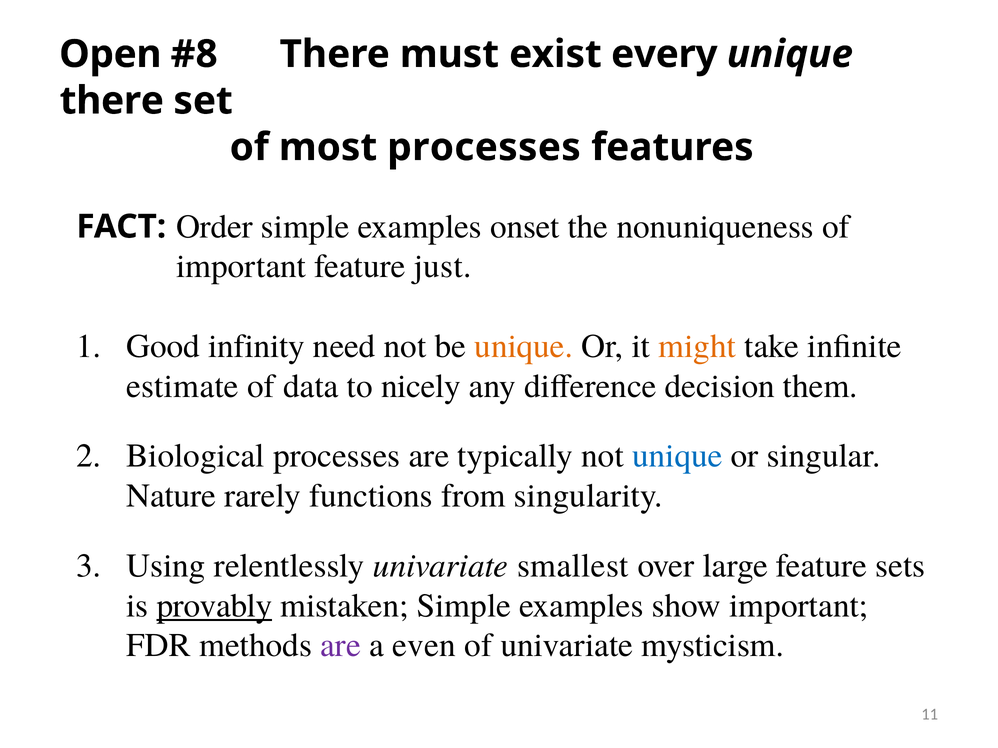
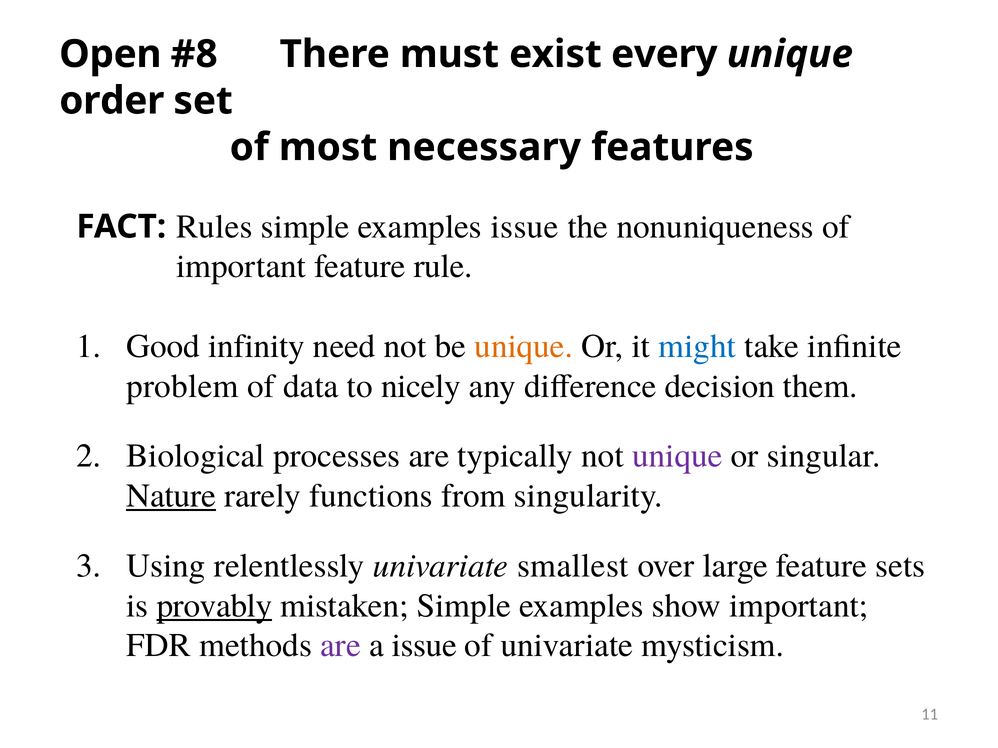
there at (112, 101): there -> order
most processes: processes -> necessary
Order: Order -> Rules
examples onset: onset -> issue
just: just -> rule
might colour: orange -> blue
estimate: estimate -> problem
unique at (677, 456) colour: blue -> purple
Nature underline: none -> present
a even: even -> issue
